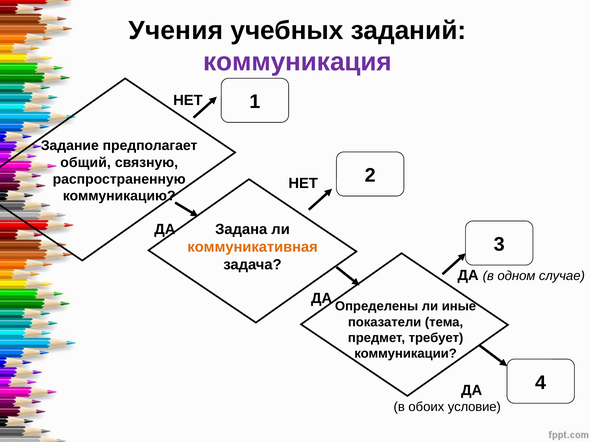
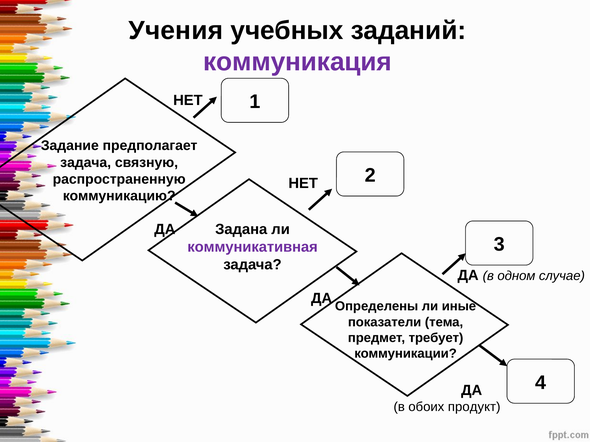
общий at (86, 163): общий -> задача
коммуникативная colour: orange -> purple
условие: условие -> продукт
